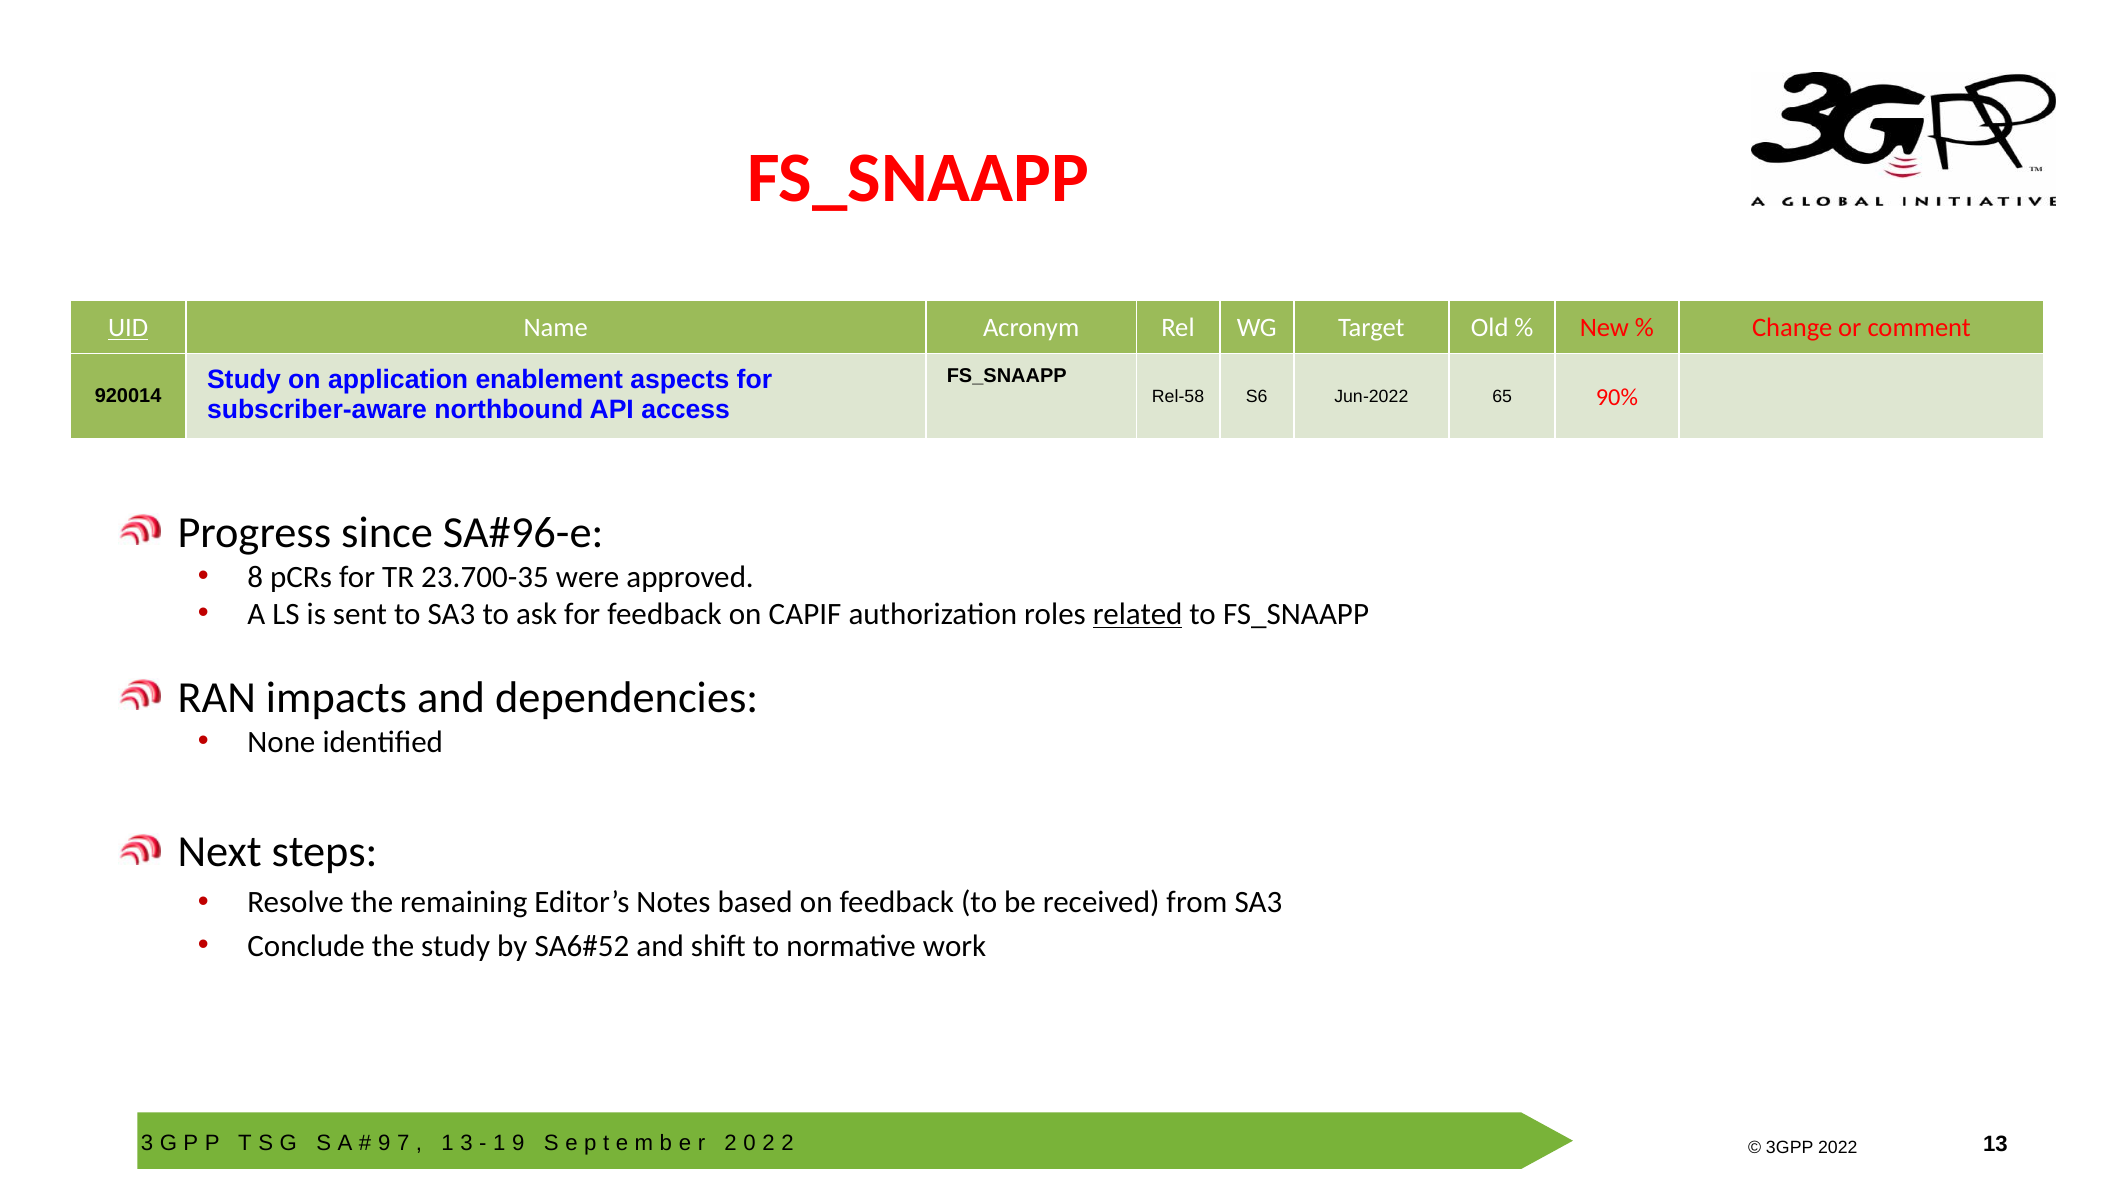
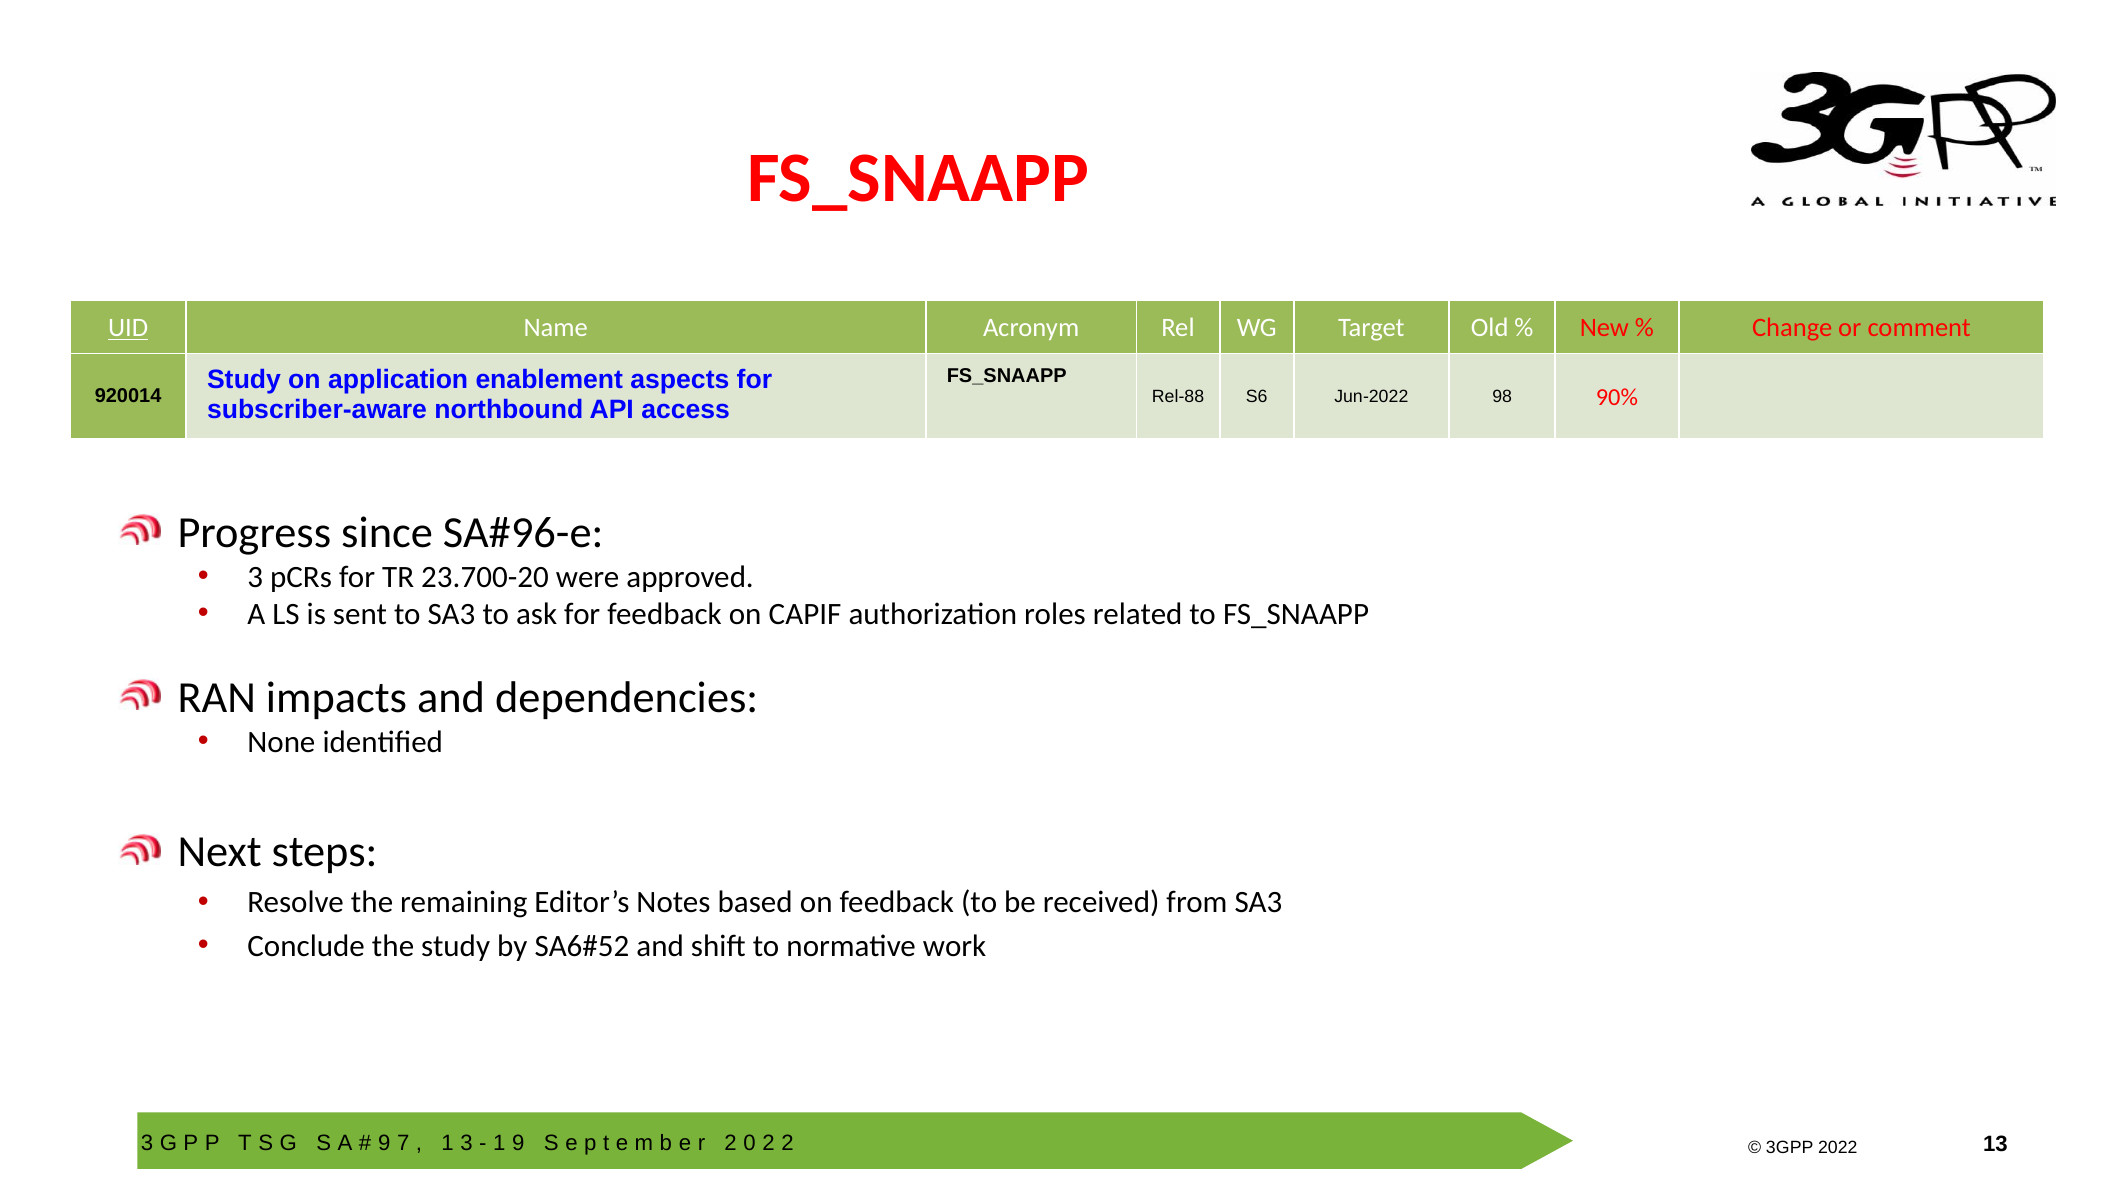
Rel-58: Rel-58 -> Rel-88
65: 65 -> 98
8 at (255, 577): 8 -> 3
23.700-35: 23.700-35 -> 23.700-20
related underline: present -> none
